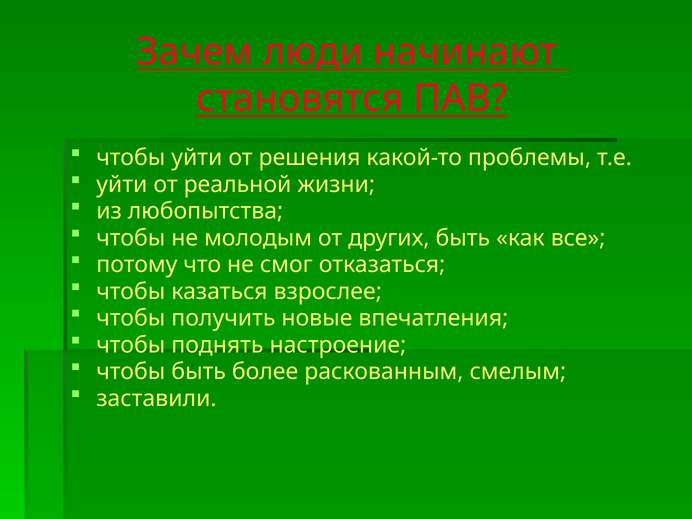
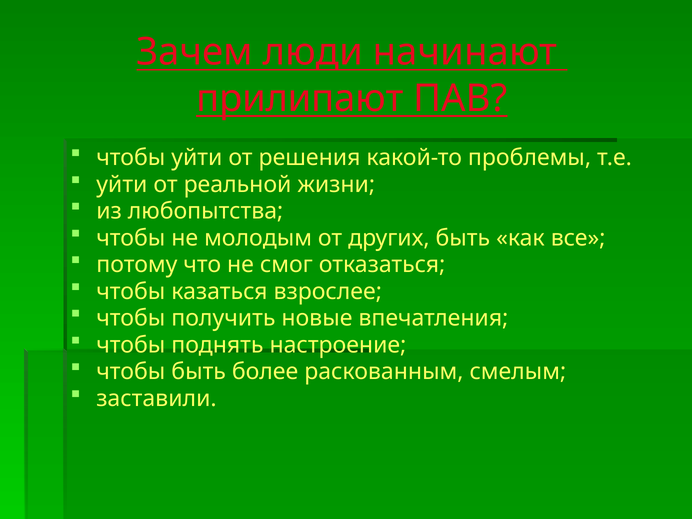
становятся: становятся -> прилипают
